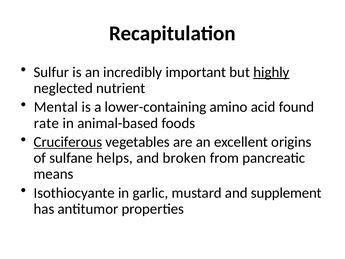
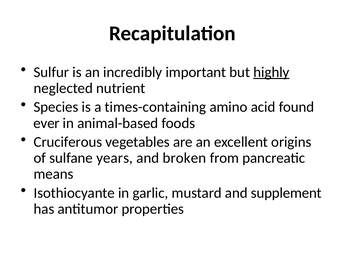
Mental: Mental -> Species
lower-containing: lower-containing -> times-containing
rate: rate -> ever
Cruciferous underline: present -> none
helps: helps -> years
